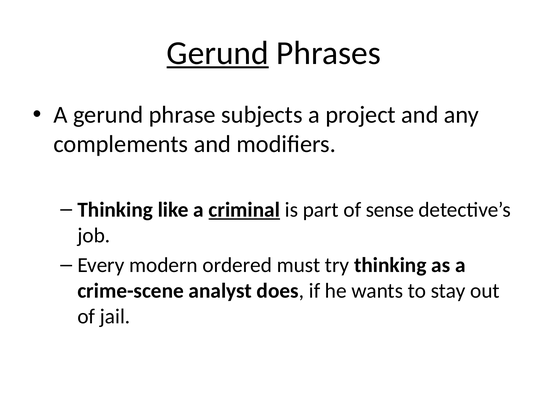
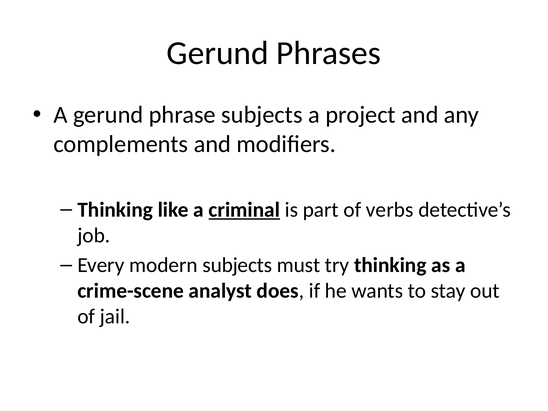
Gerund at (218, 53) underline: present -> none
sense: sense -> verbs
modern ordered: ordered -> subjects
